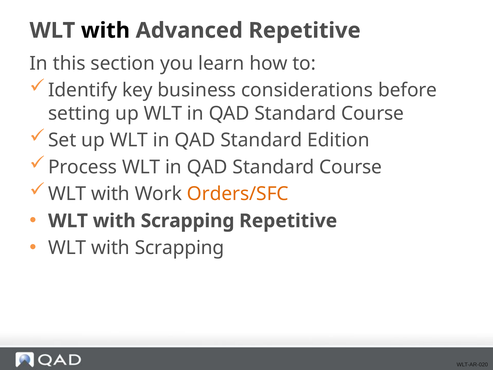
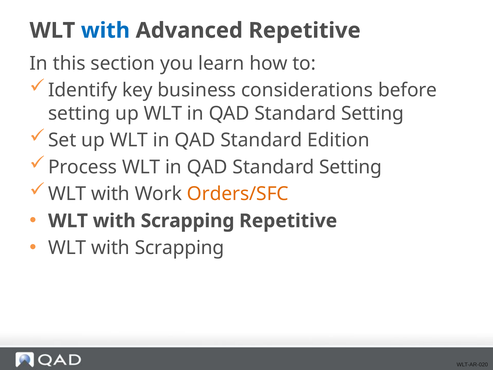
with at (105, 30) colour: black -> blue
Course at (373, 113): Course -> Setting
Course at (351, 167): Course -> Setting
